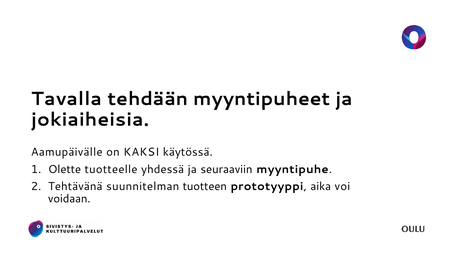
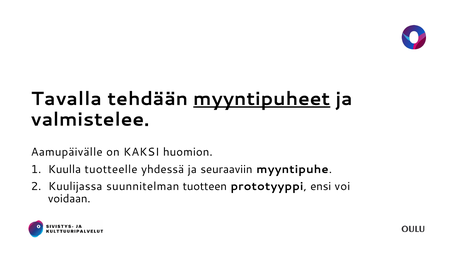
myyntipuheet underline: none -> present
jokiaiheisia: jokiaiheisia -> valmistelee
käytössä: käytössä -> huomion
Olette: Olette -> Kuulla
Tehtävänä: Tehtävänä -> Kuulijassa
aika: aika -> ensi
